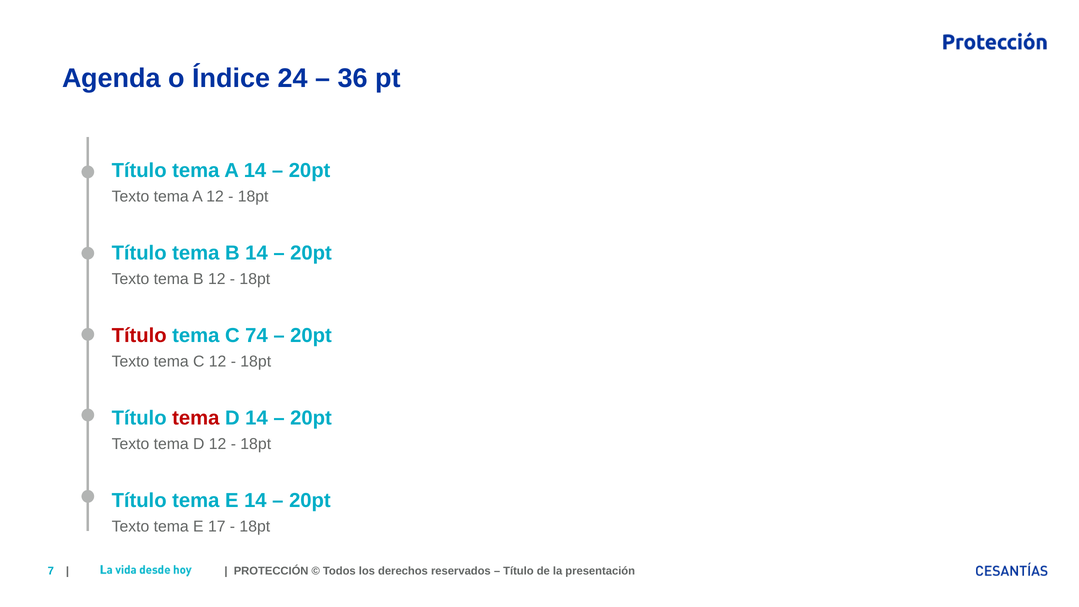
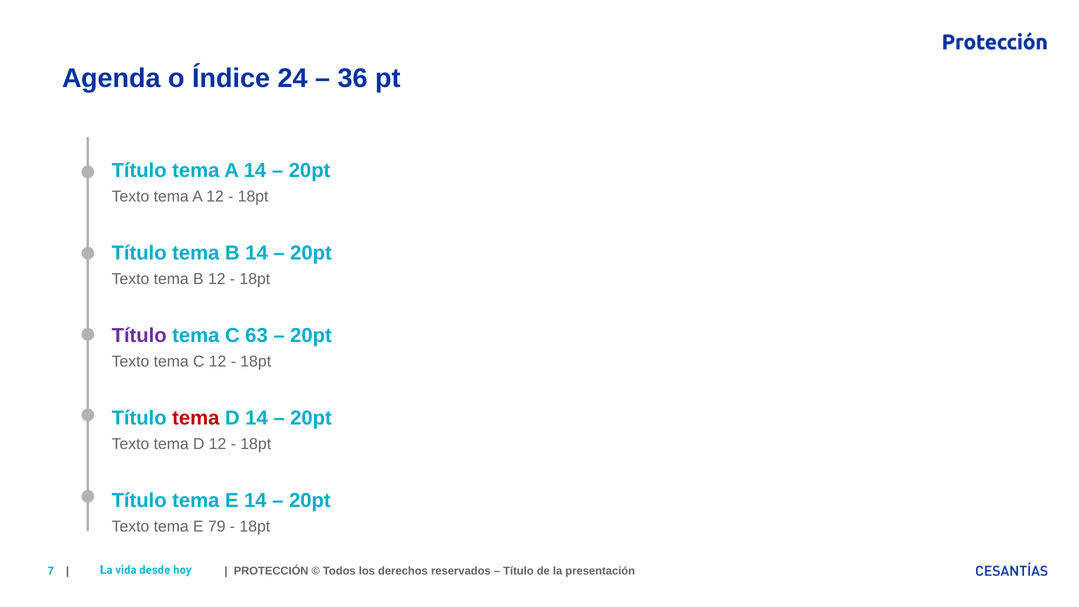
Título at (139, 336) colour: red -> purple
74: 74 -> 63
17: 17 -> 79
